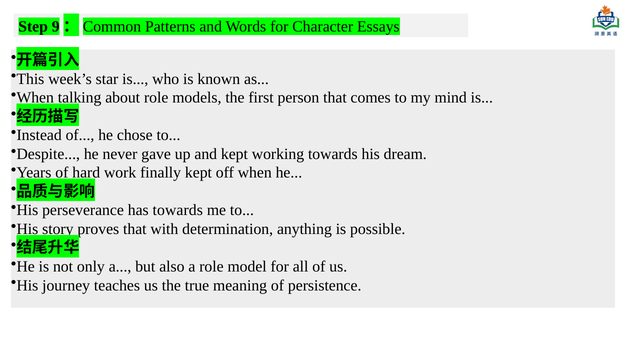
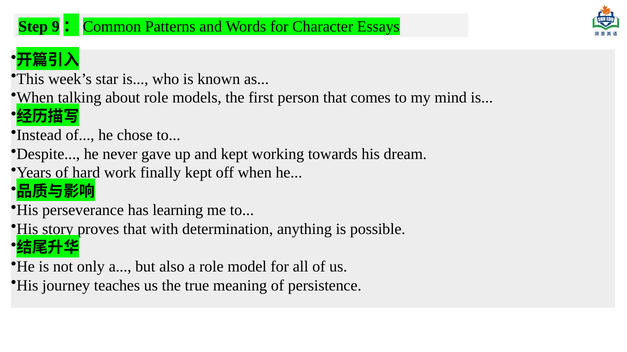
has towards: towards -> learning
